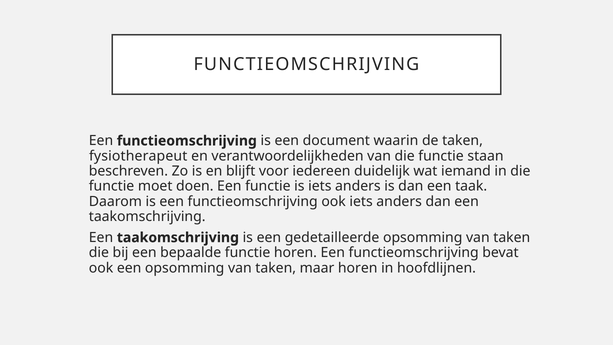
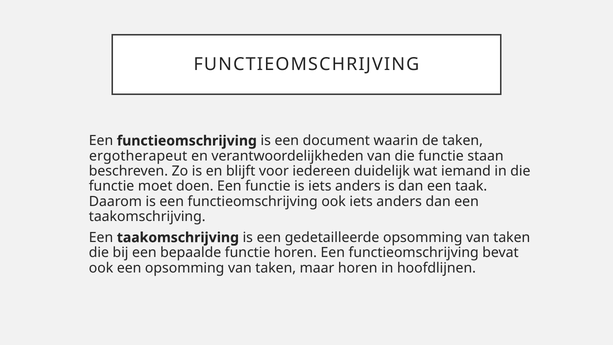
fysiotherapeut: fysiotherapeut -> ergotherapeut
